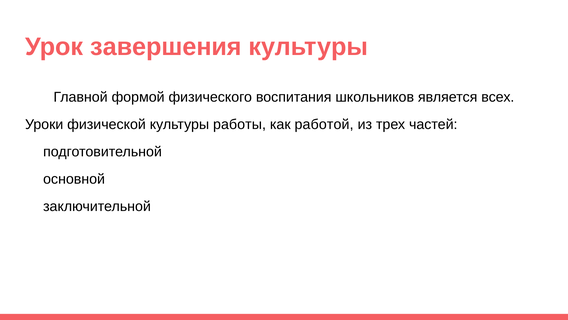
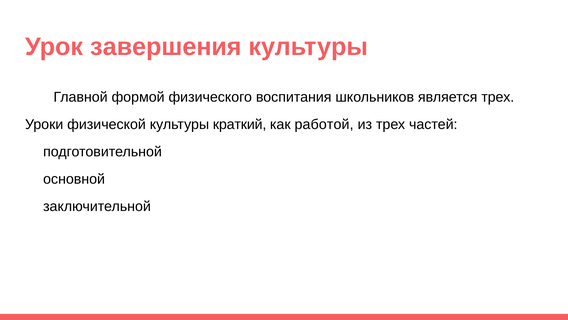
является всех: всех -> трех
работы: работы -> краткий
